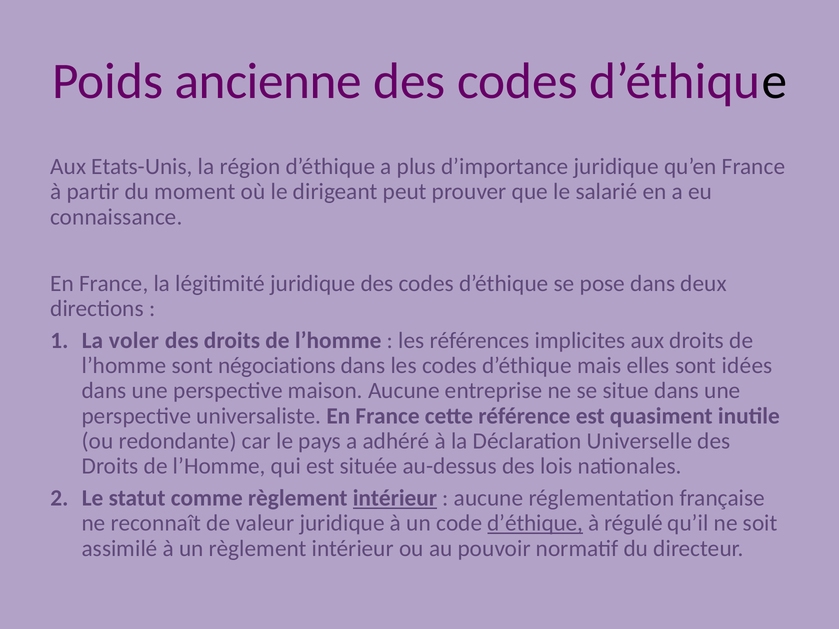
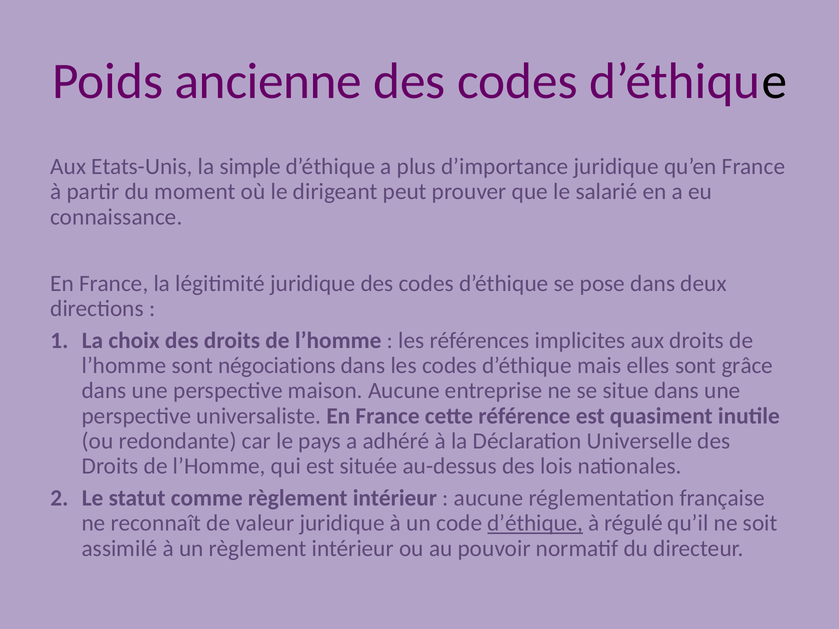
région: région -> simple
voler: voler -> choix
idées: idées -> grâce
intérieur at (395, 498) underline: present -> none
